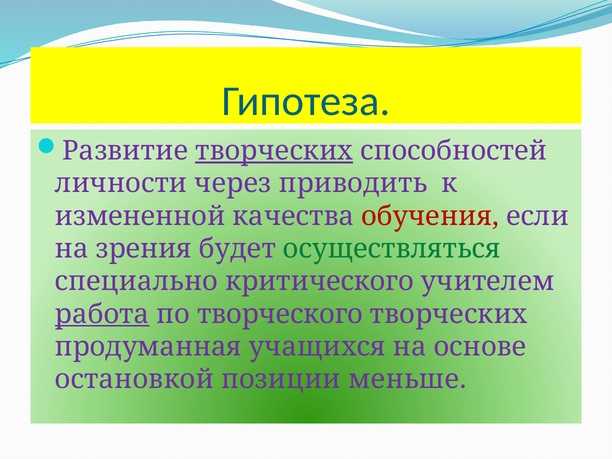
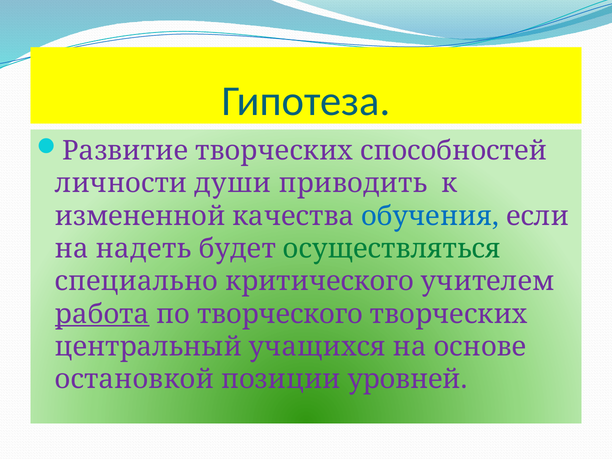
творческих at (274, 151) underline: present -> none
через: через -> души
обучения colour: red -> blue
зрения: зрения -> надеть
продуманная: продуманная -> центральный
меньше: меньше -> уровней
